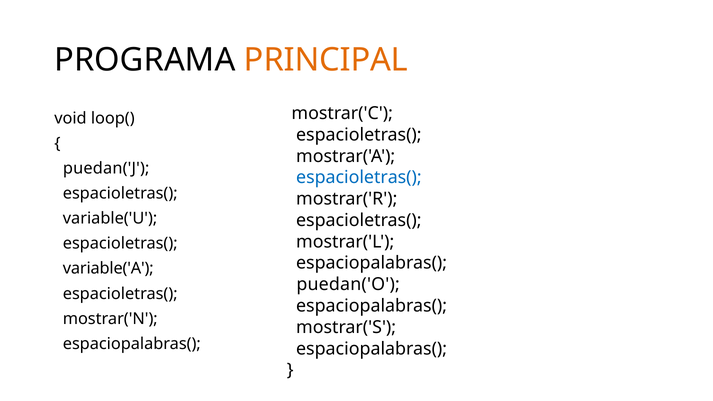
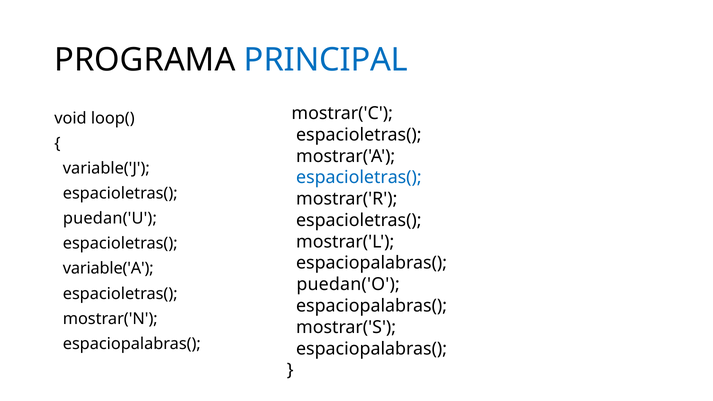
PRINCIPAL colour: orange -> blue
puedan('J: puedan('J -> variable('J
variable('U: variable('U -> puedan('U
